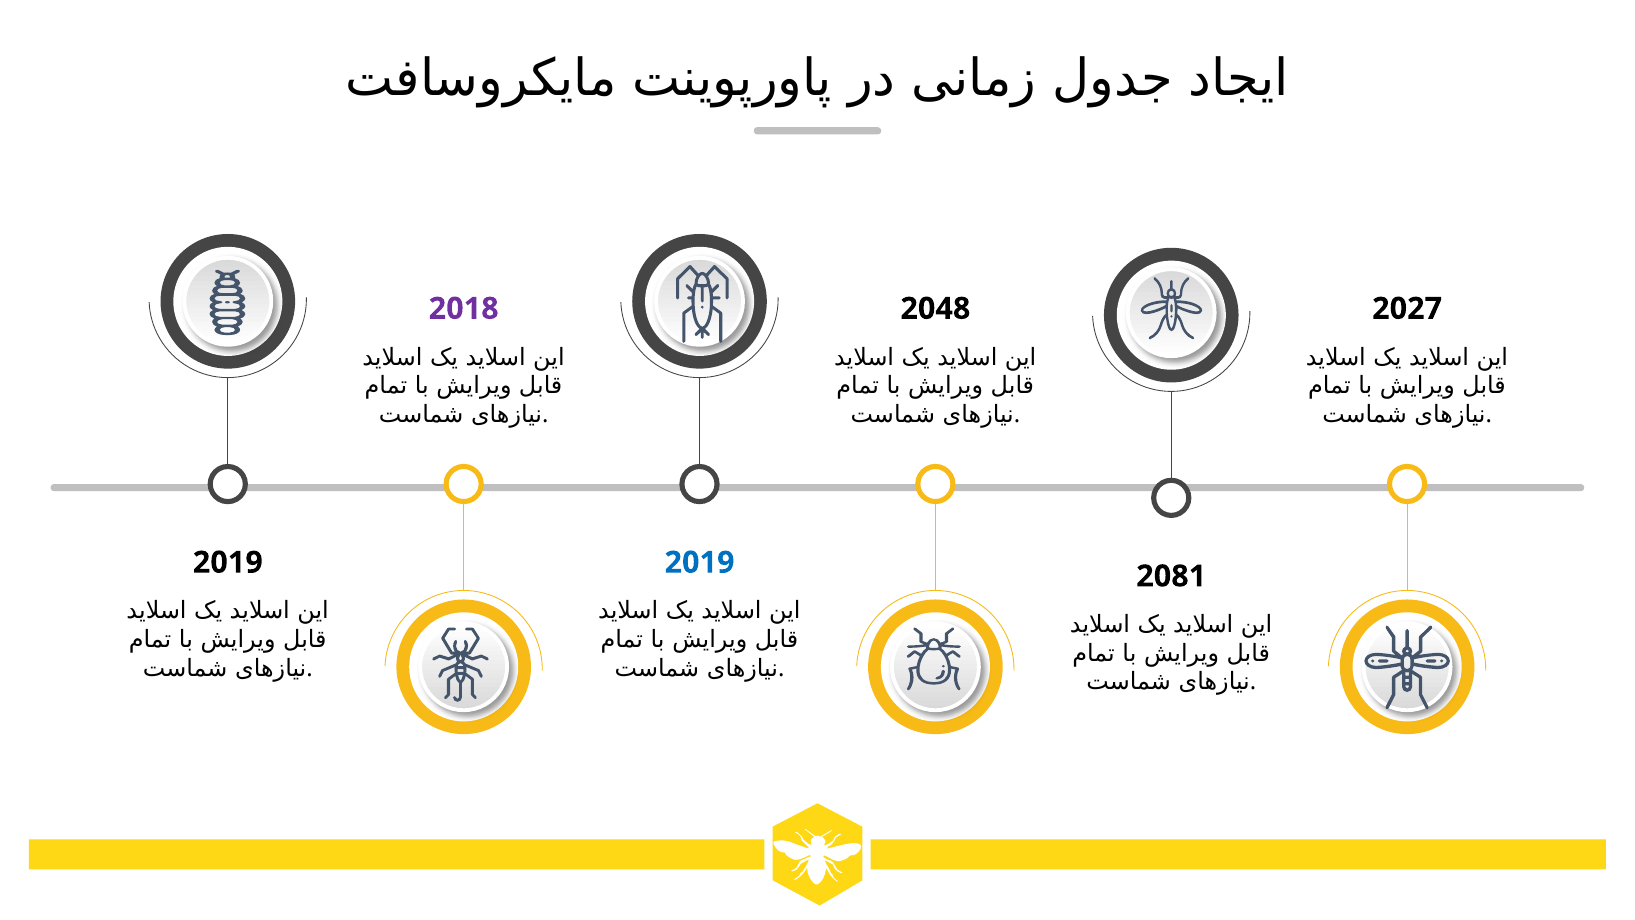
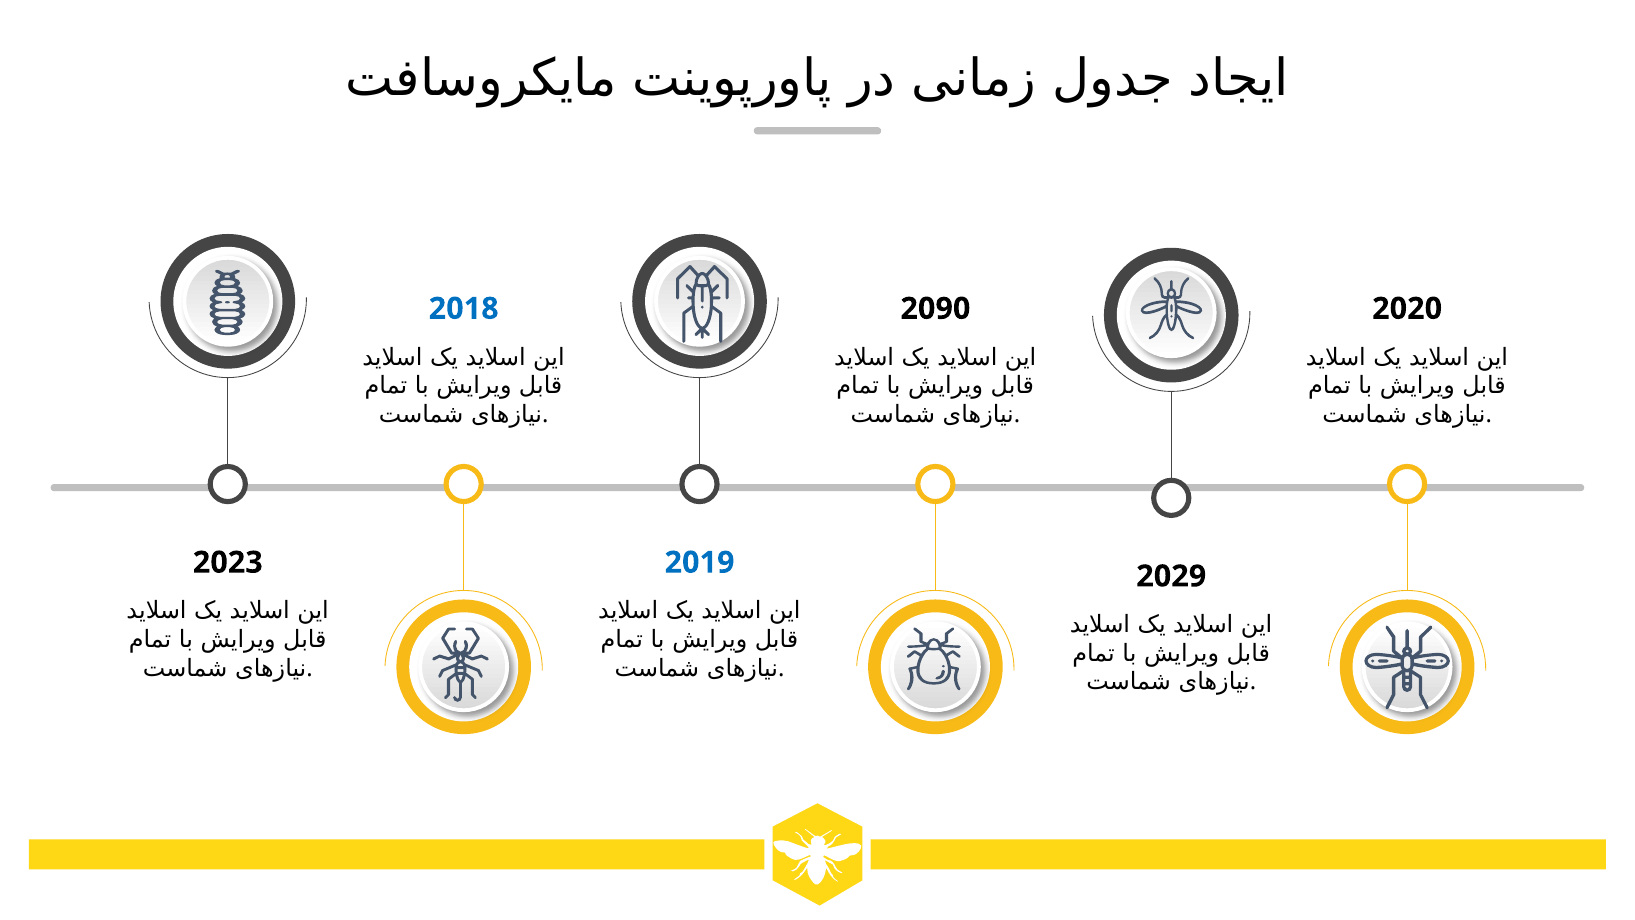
2018 colour: purple -> blue
2048: 2048 -> 2090
2027: 2027 -> 2020
2019 at (228, 562): 2019 -> 2023
2081: 2081 -> 2029
